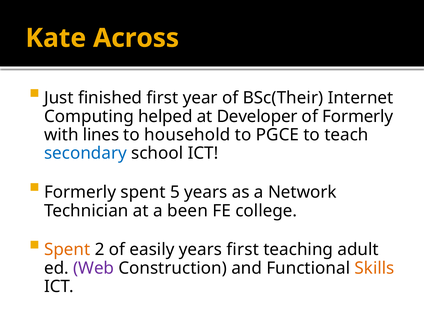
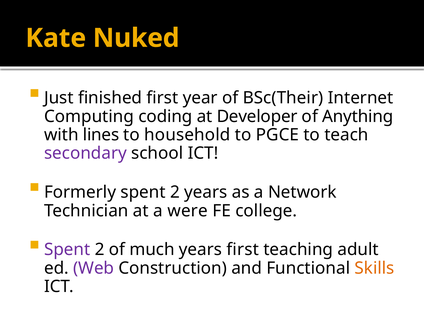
Across: Across -> Nuked
helped: helped -> coding
of Formerly: Formerly -> Anything
secondary colour: blue -> purple
Formerly spent 5: 5 -> 2
been: been -> were
Spent at (67, 250) colour: orange -> purple
easily: easily -> much
